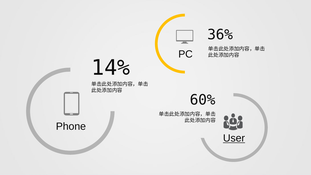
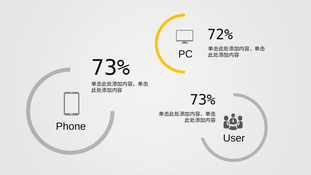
36%: 36% -> 72%
14% at (111, 68): 14% -> 73%
60% at (203, 100): 60% -> 73%
User underline: present -> none
